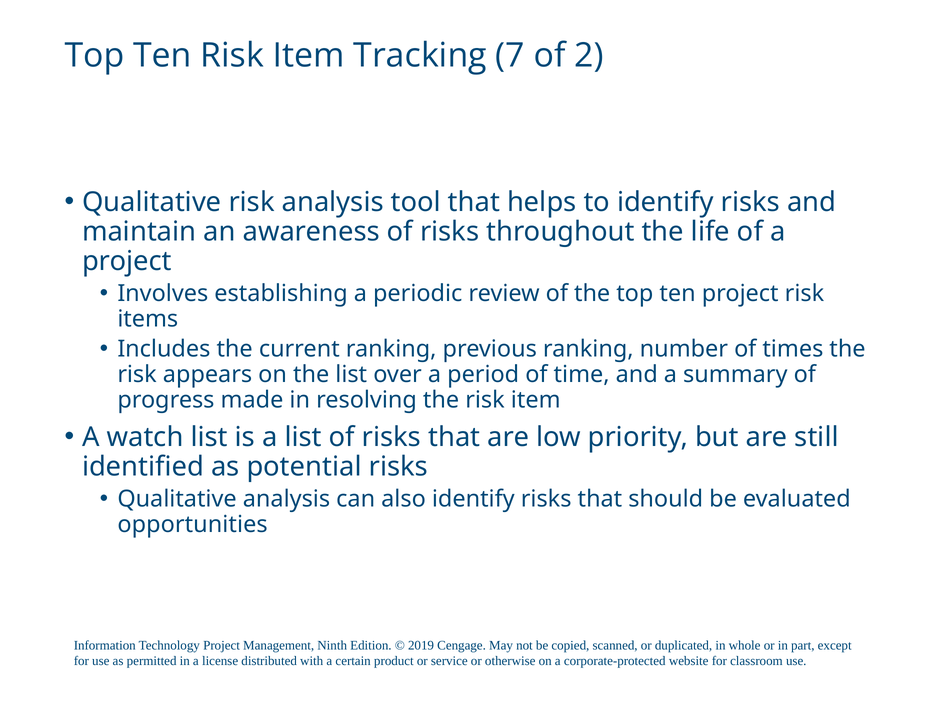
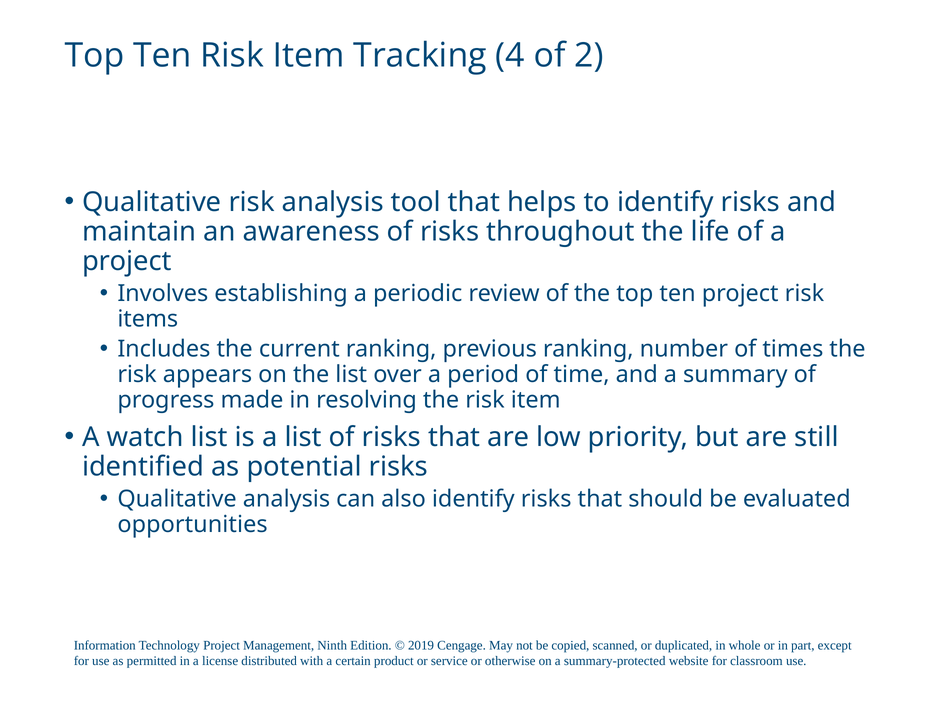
7: 7 -> 4
corporate-protected: corporate-protected -> summary-protected
